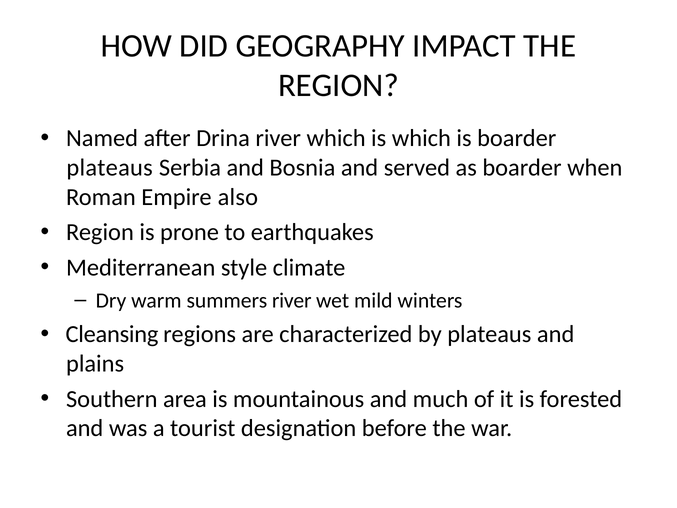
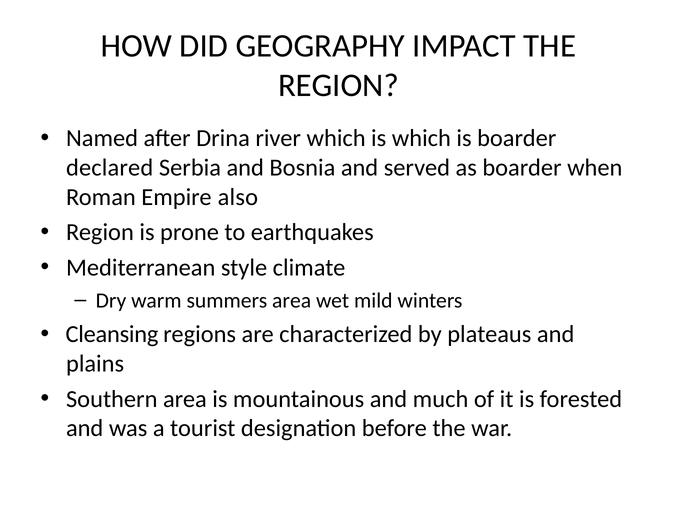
plateaus at (110, 168): plateaus -> declared
summers river: river -> area
